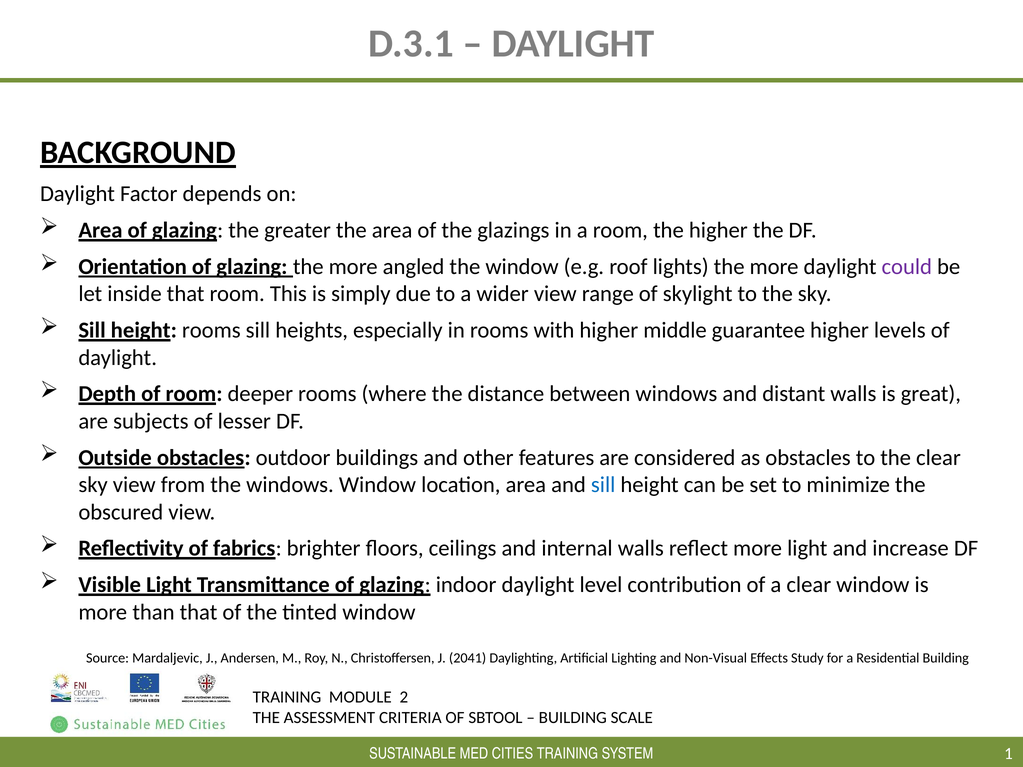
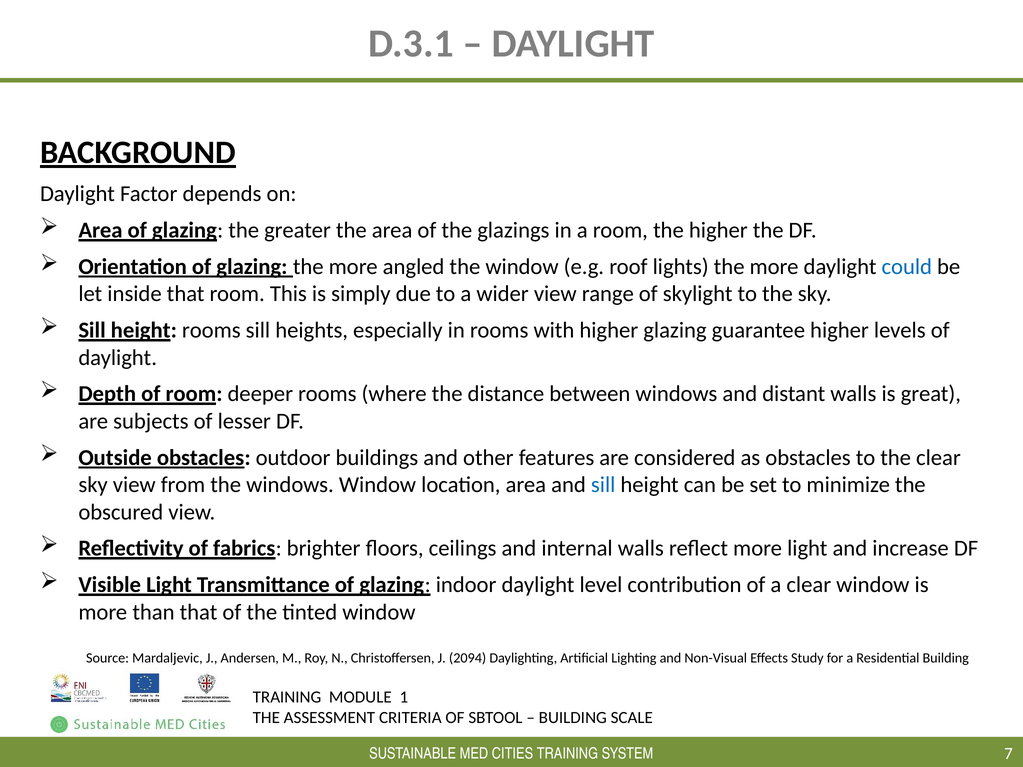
could colour: purple -> blue
higher middle: middle -> glazing
2041: 2041 -> 2094
2: 2 -> 1
1: 1 -> 7
